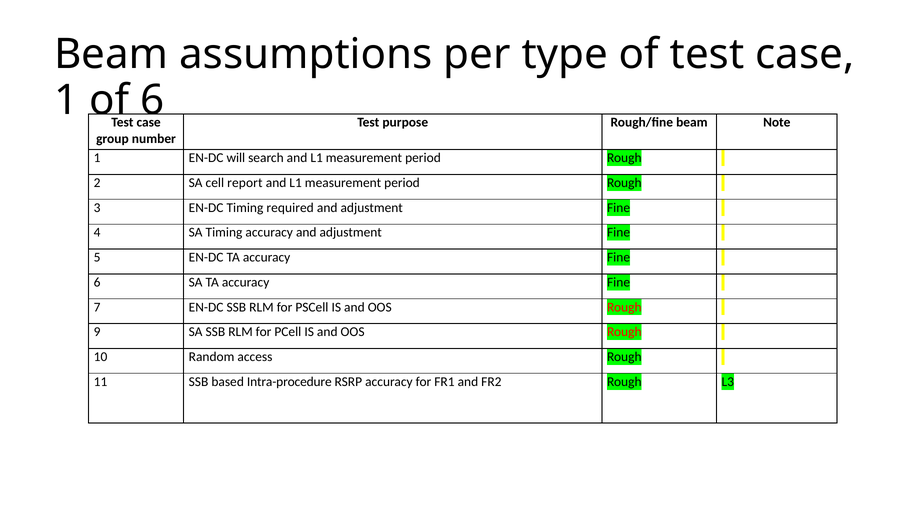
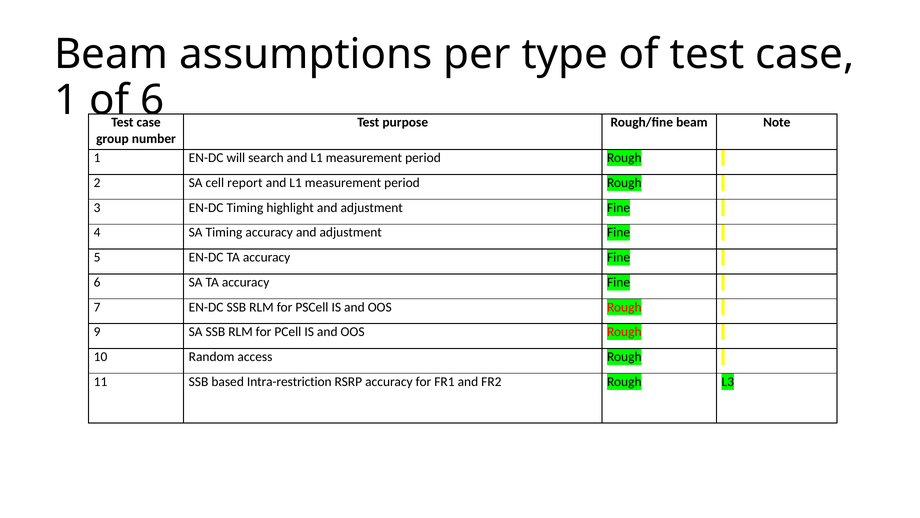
required: required -> highlight
Intra-procedure: Intra-procedure -> Intra-restriction
